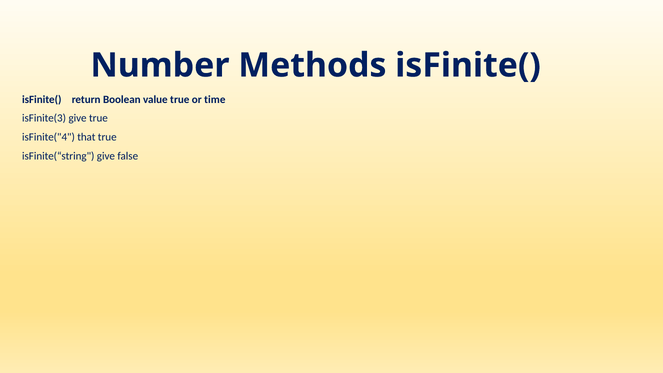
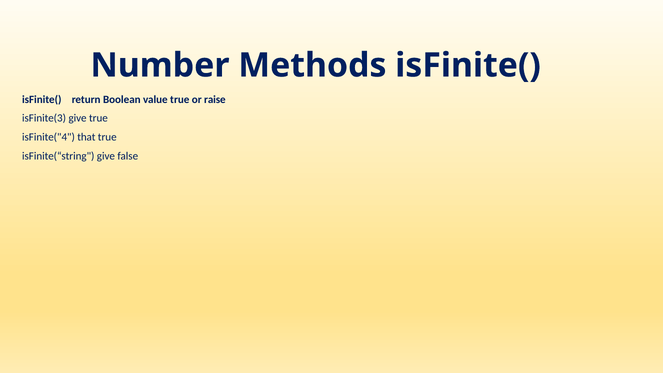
time: time -> raise
